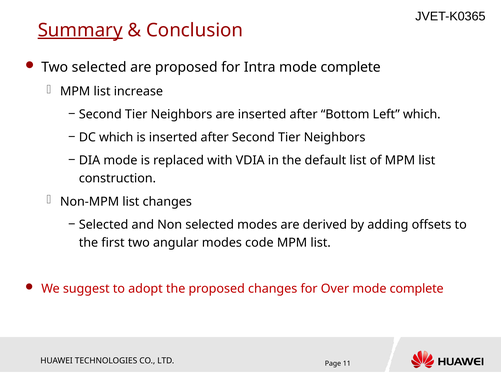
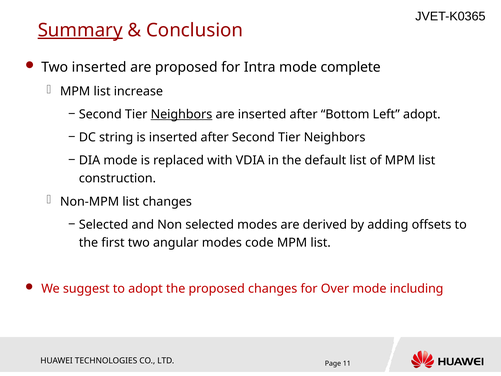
Two selected: selected -> inserted
Neighbors at (181, 114) underline: none -> present
Left which: which -> adopt
DC which: which -> string
complete at (417, 289): complete -> including
